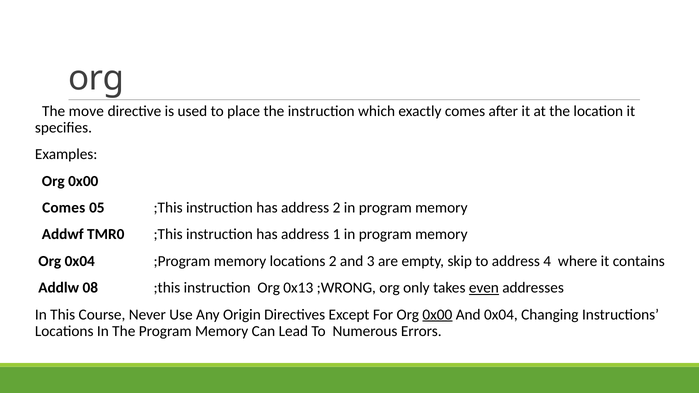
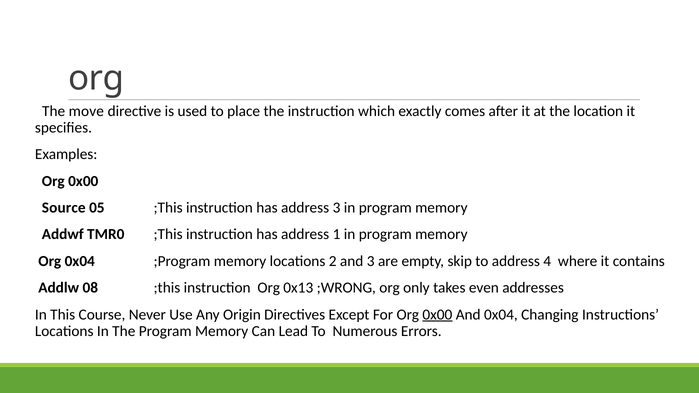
Comes at (64, 208): Comes -> Source
address 2: 2 -> 3
even underline: present -> none
